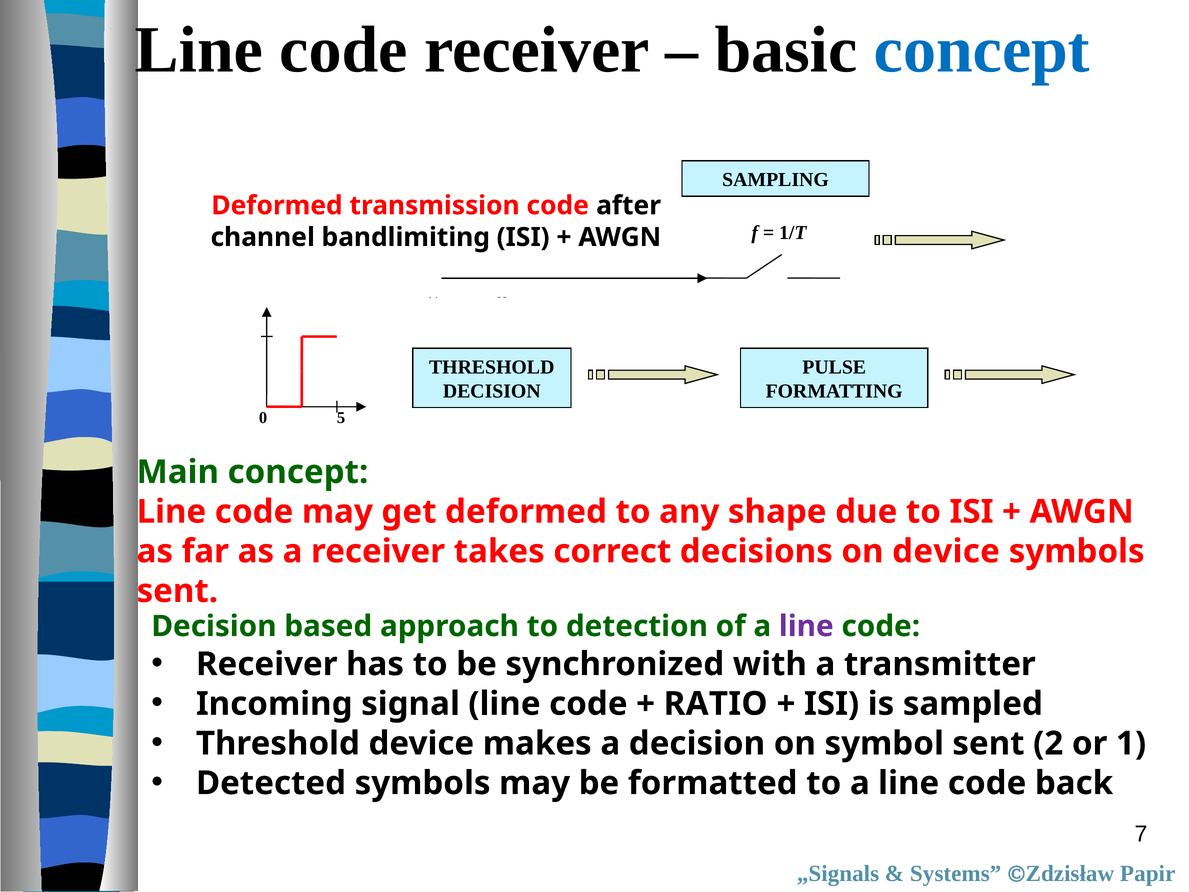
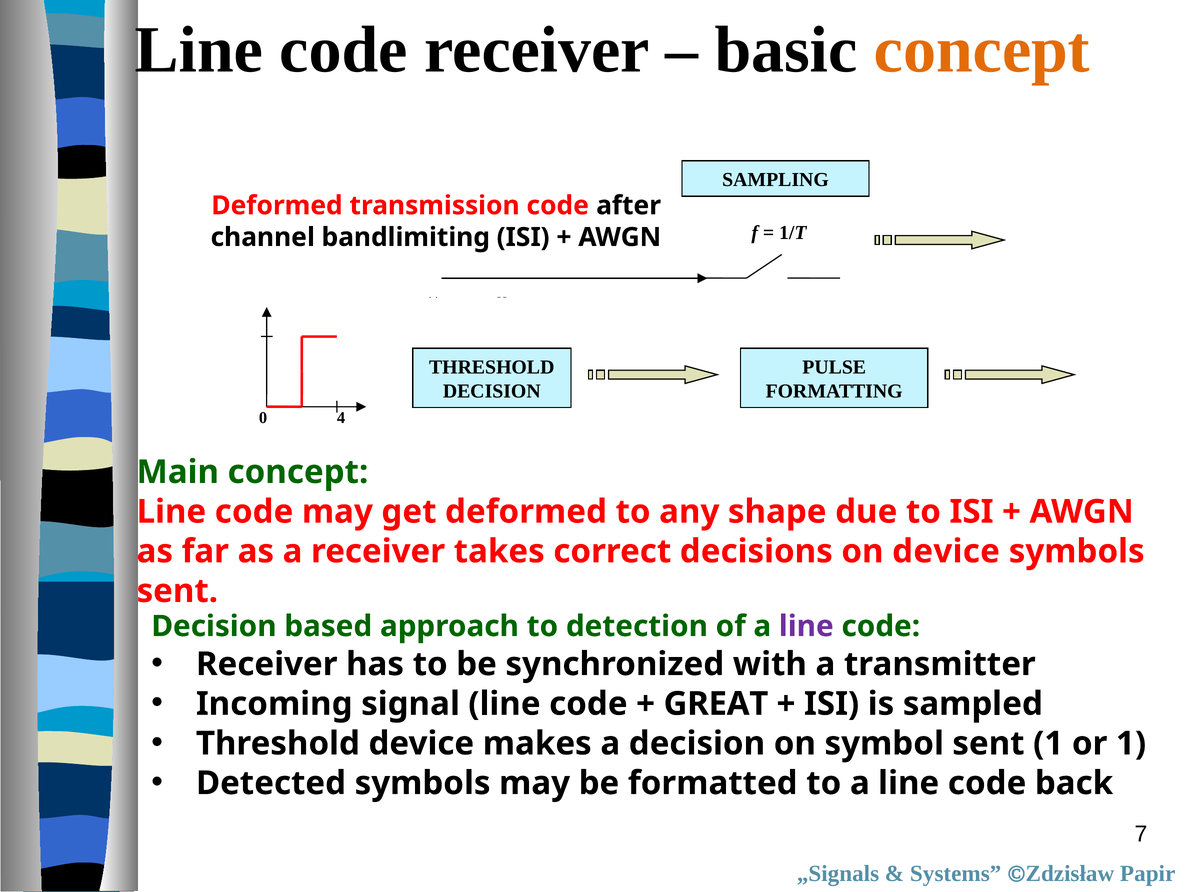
concept at (982, 50) colour: blue -> orange
5: 5 -> 4
RATIO: RATIO -> GREAT
sent 2: 2 -> 1
